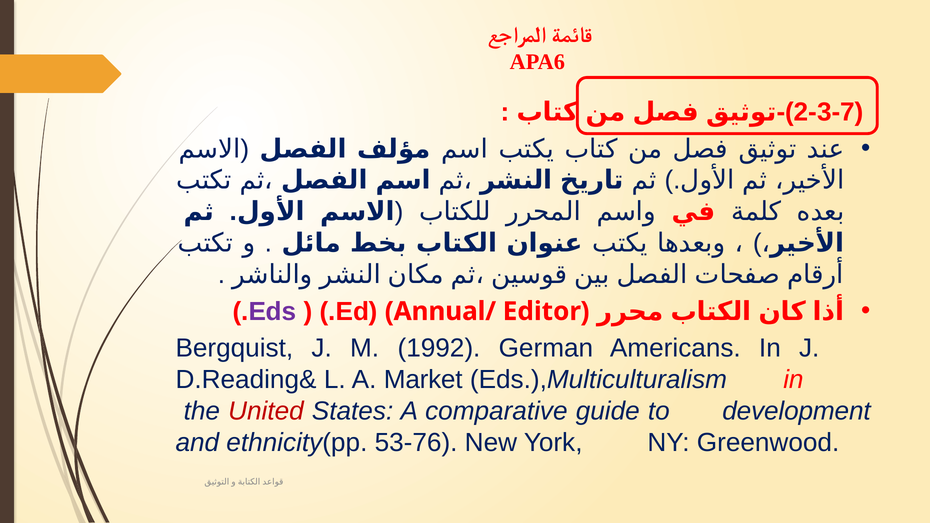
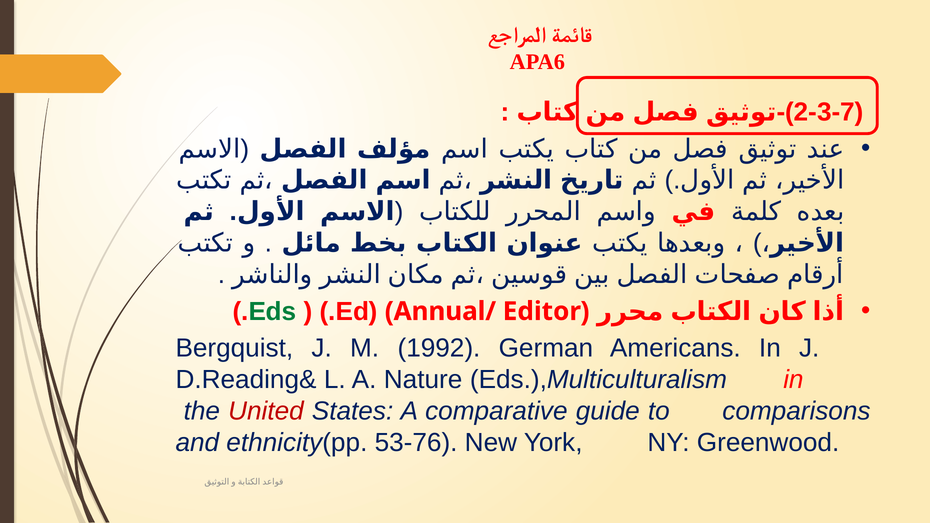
Eds colour: purple -> green
Market: Market -> Nature
development: development -> comparisons
